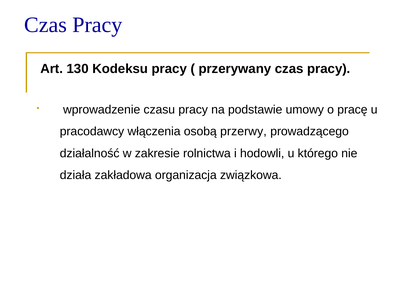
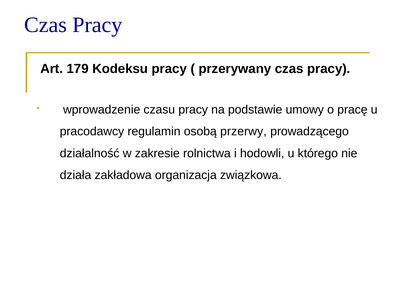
130: 130 -> 179
włączenia: włączenia -> regulamin
